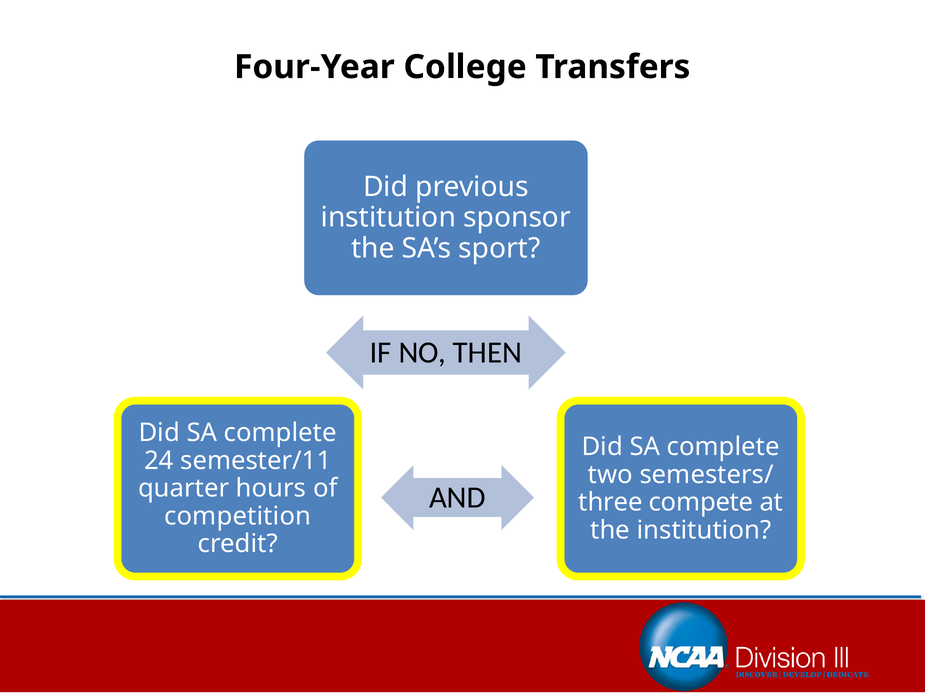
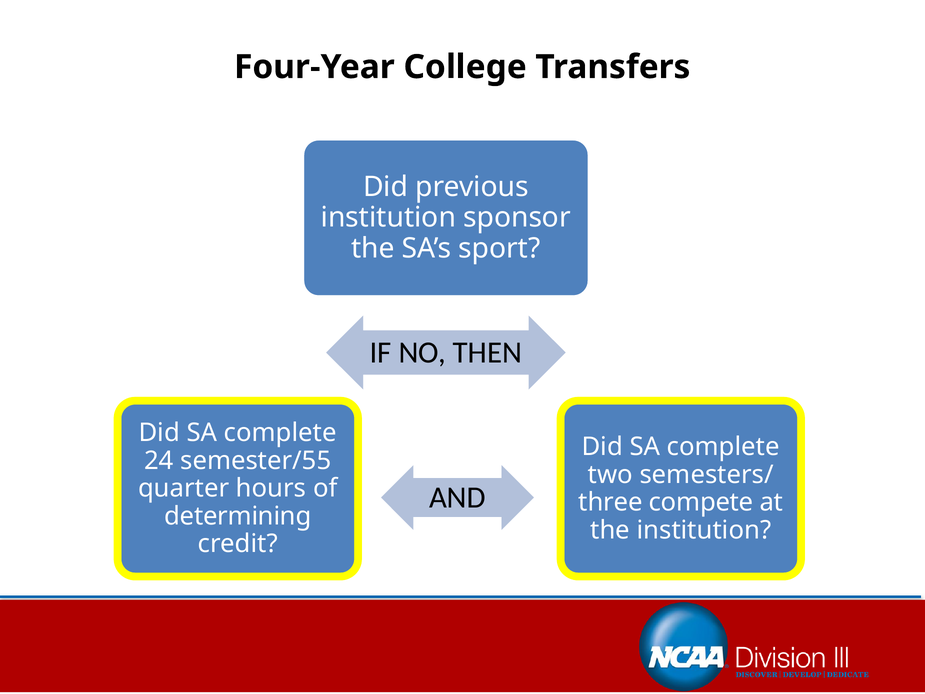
semester/11: semester/11 -> semester/55
competition: competition -> determining
